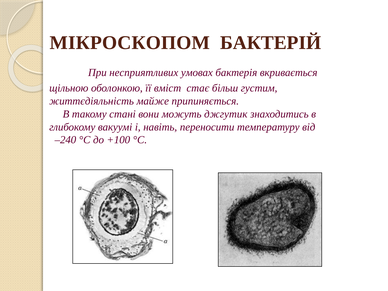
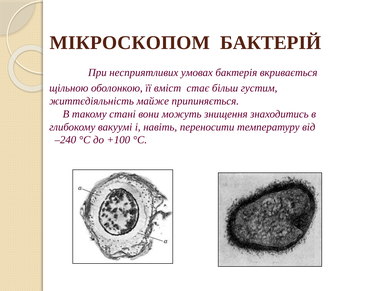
джгутик: джгутик -> знищення
